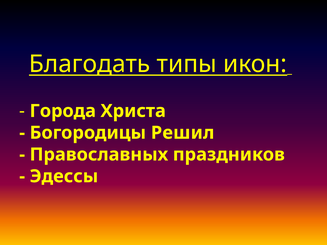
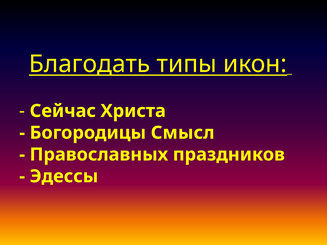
Города: Города -> Сейчас
Решил: Решил -> Смысл
